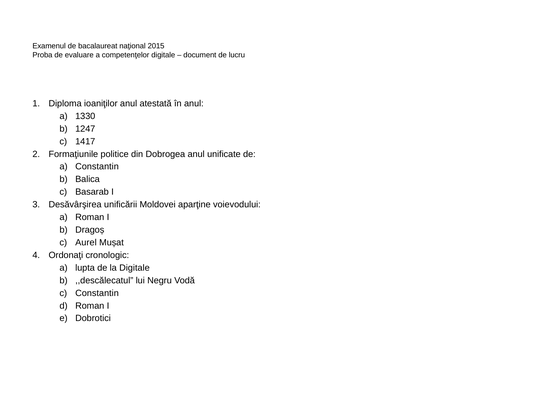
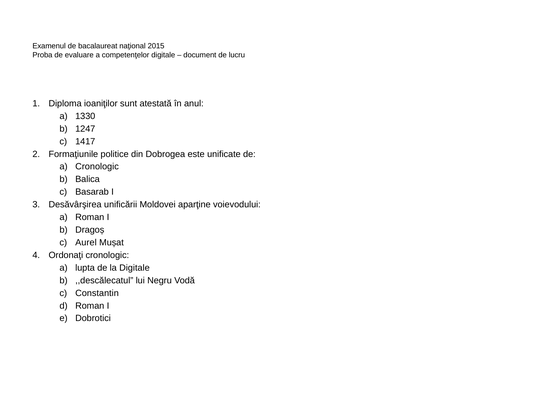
ioaniţilor anul: anul -> sunt
Dobrogea anul: anul -> este
a Constantin: Constantin -> Cronologic
